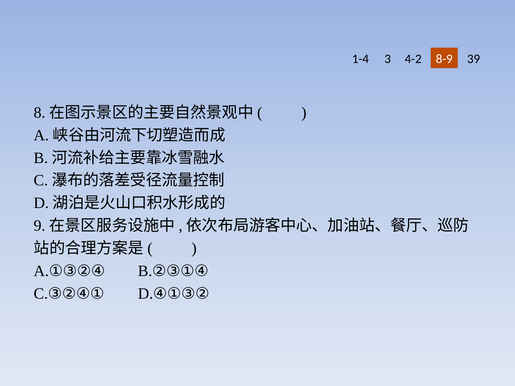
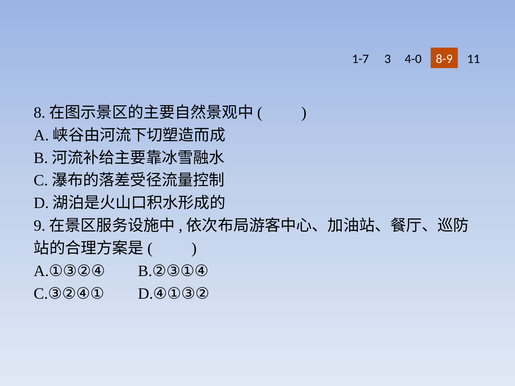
1-4: 1-4 -> 1-7
4-2: 4-2 -> 4-0
39: 39 -> 11
